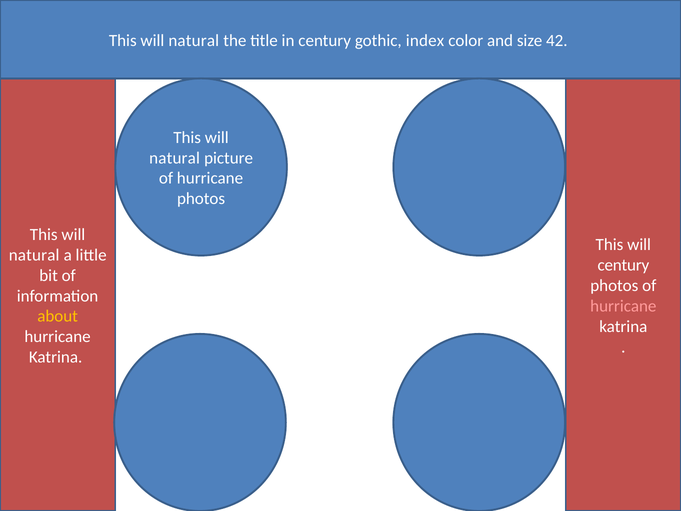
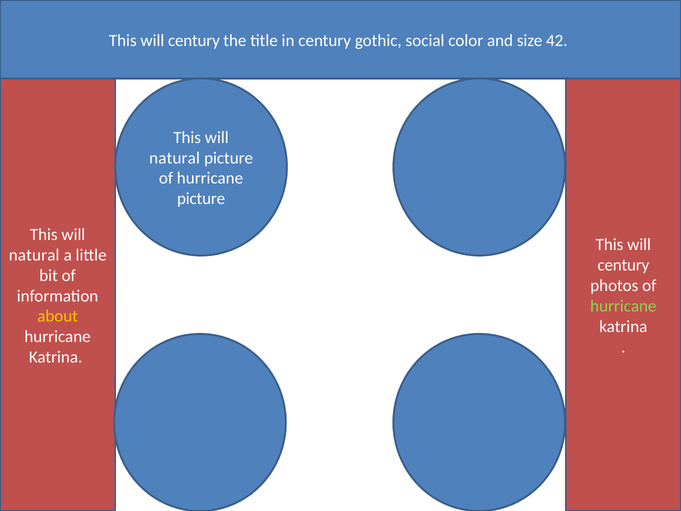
natural at (194, 40): natural -> century
index: index -> social
photos at (201, 199): photos -> picture
hurricane at (623, 306) colour: pink -> light green
